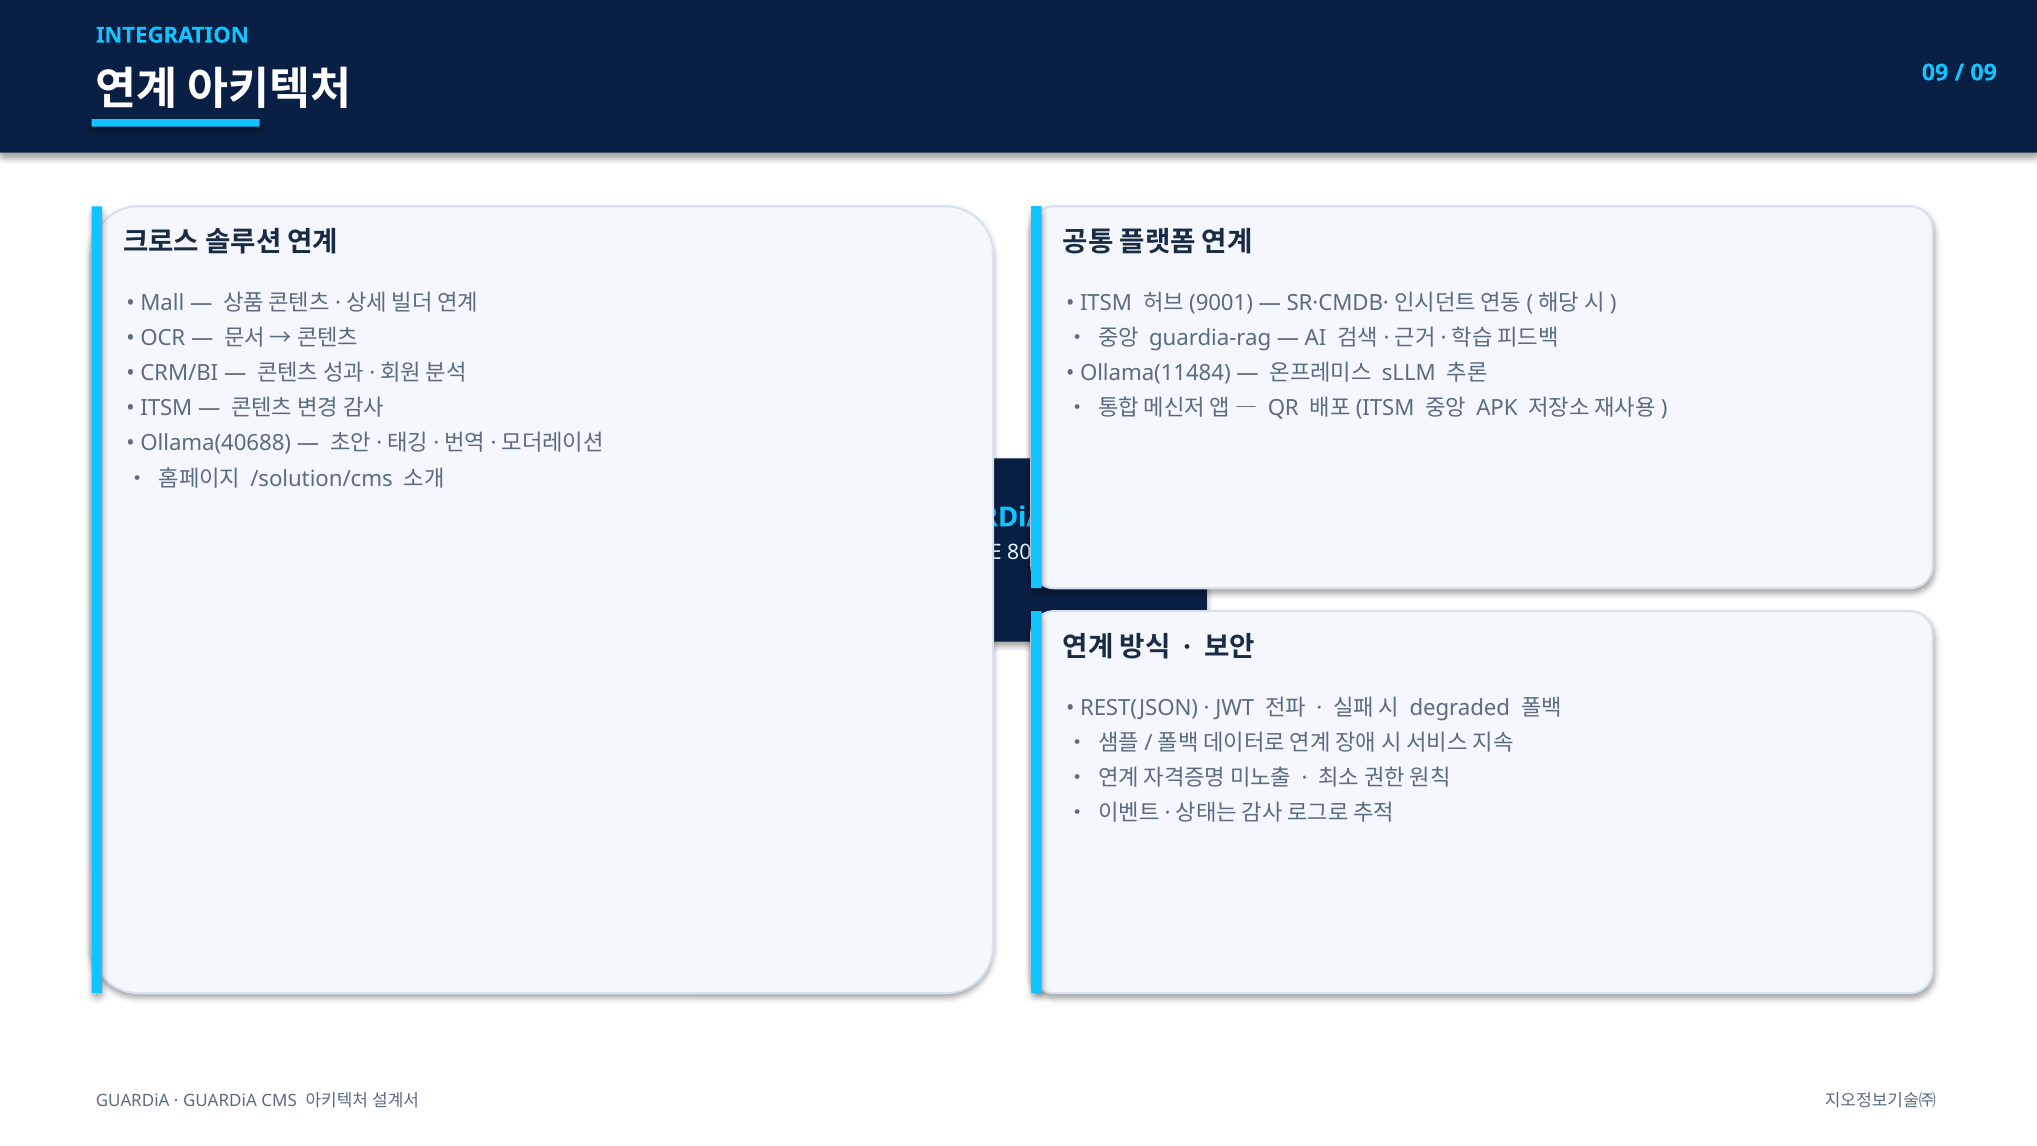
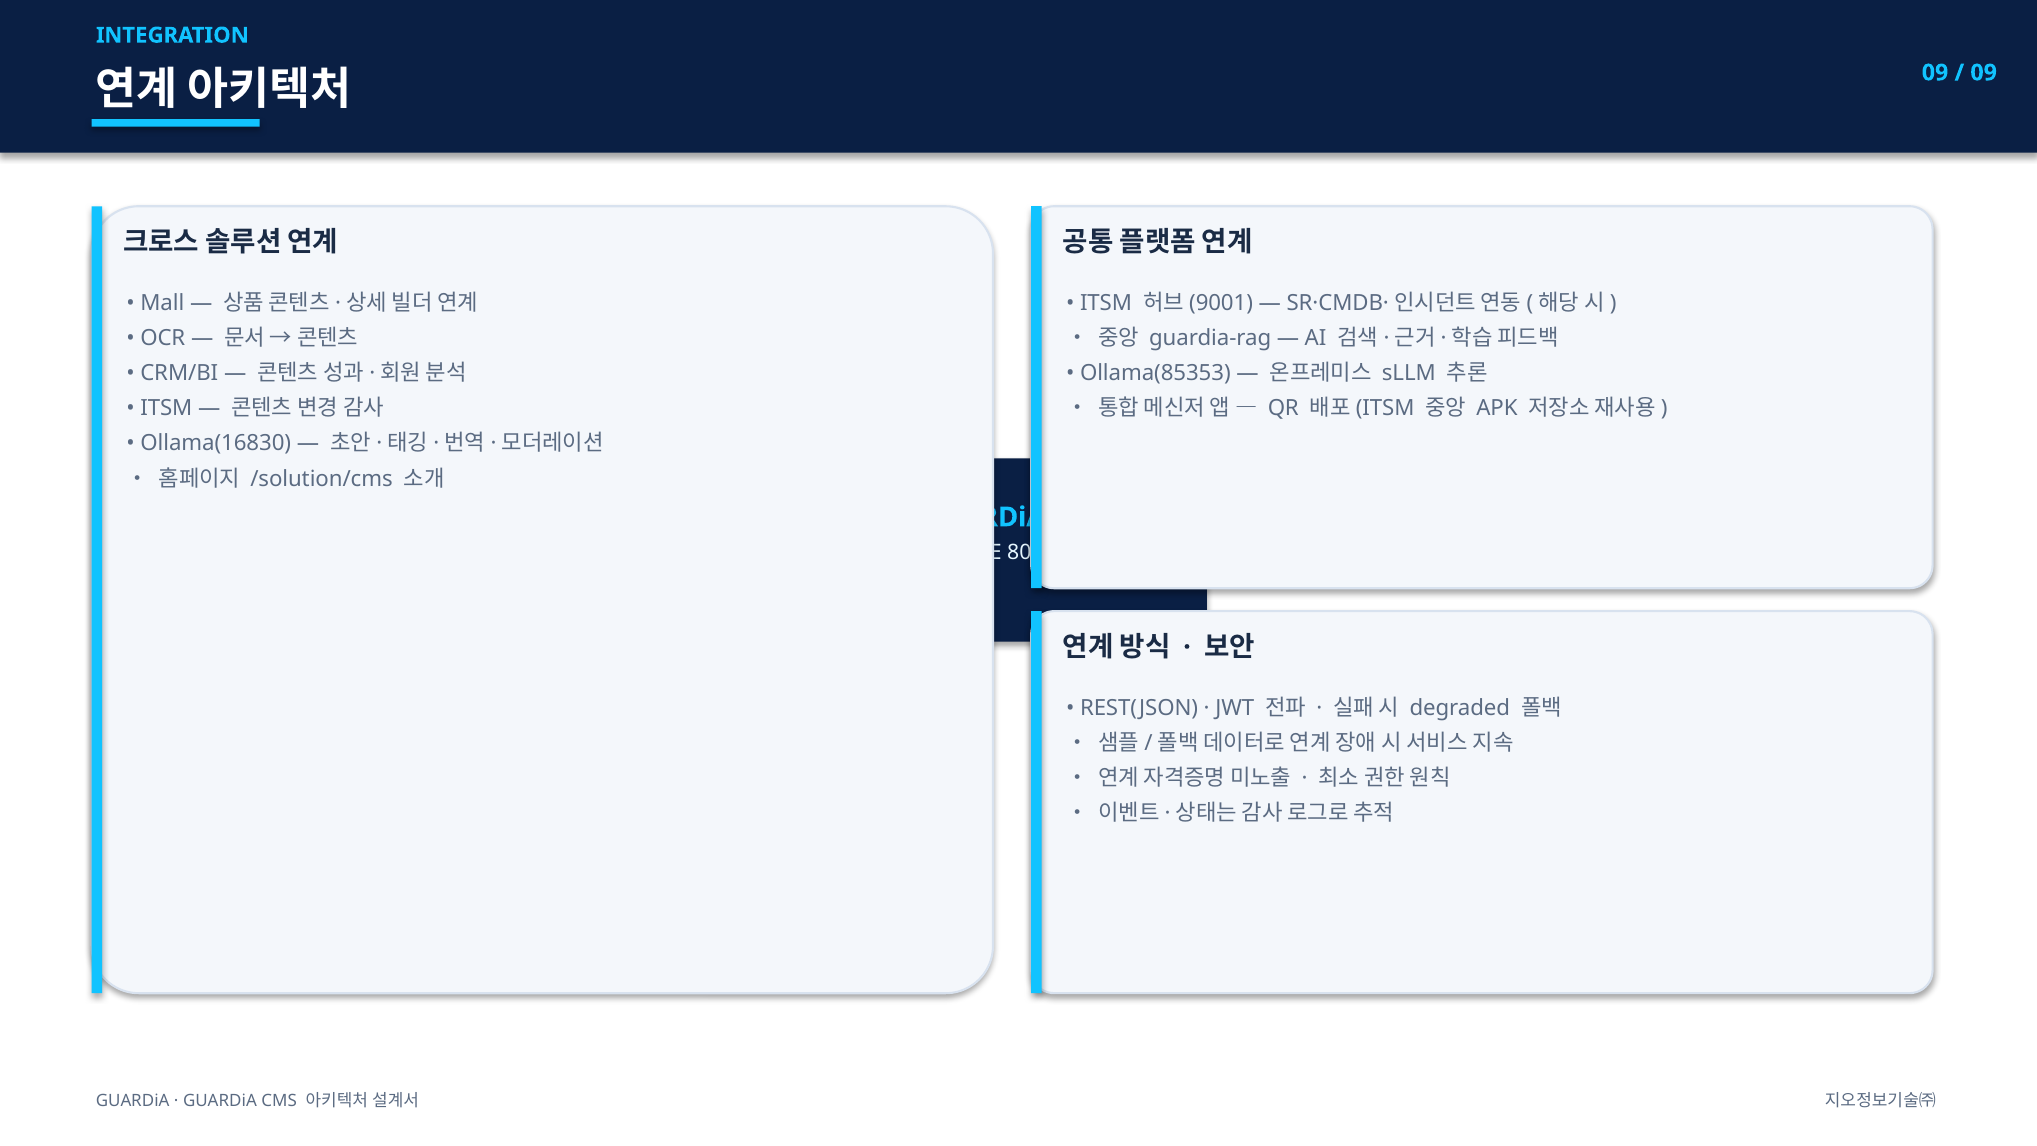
Ollama(11484: Ollama(11484 -> Ollama(85353
Ollama(40688: Ollama(40688 -> Ollama(16830
